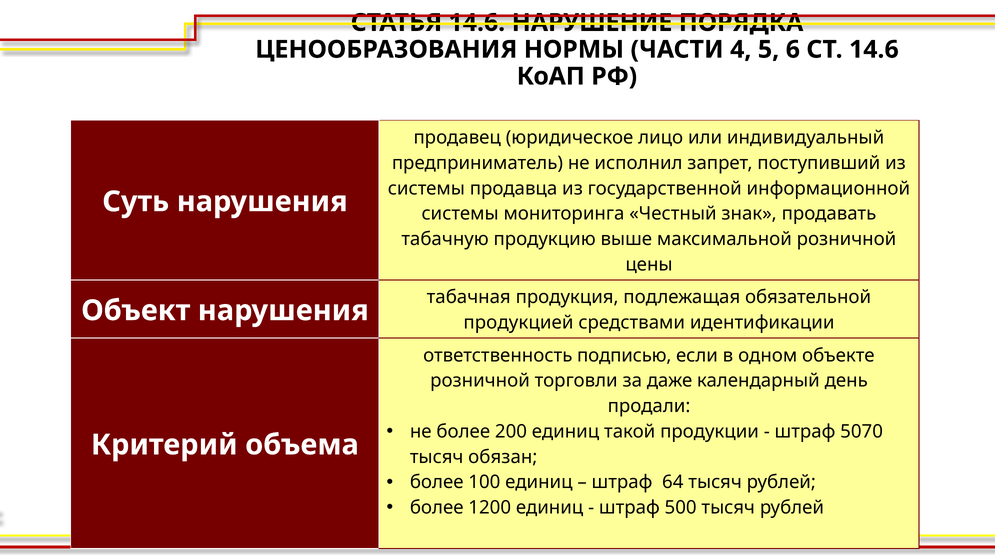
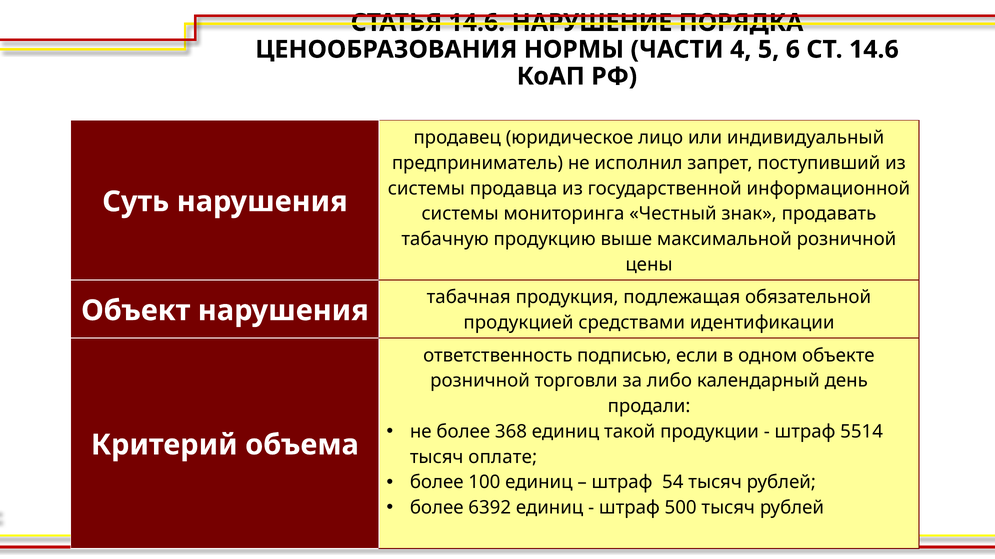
даже: даже -> либо
200: 200 -> 368
5070: 5070 -> 5514
обязан: обязан -> оплате
64: 64 -> 54
1200: 1200 -> 6392
